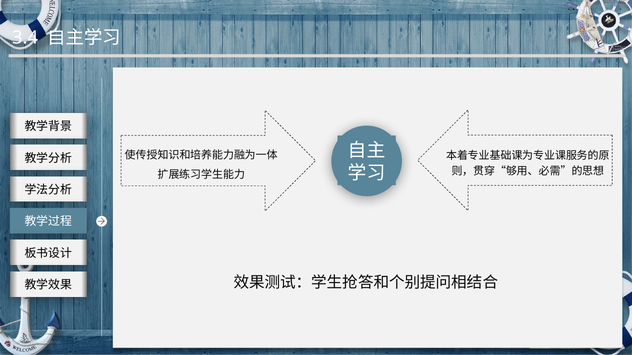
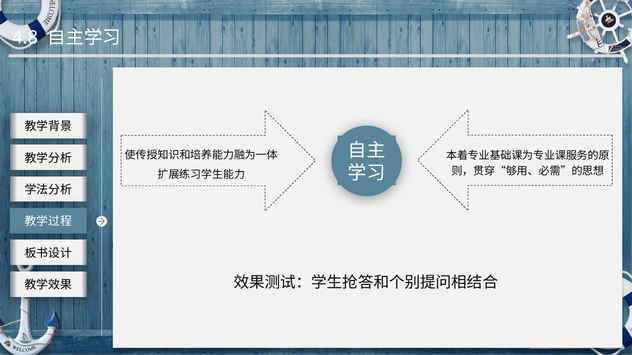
3.4: 3.4 -> 4.8
